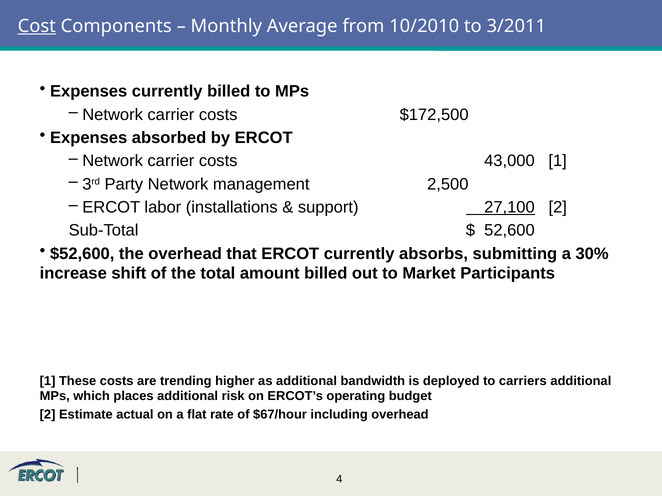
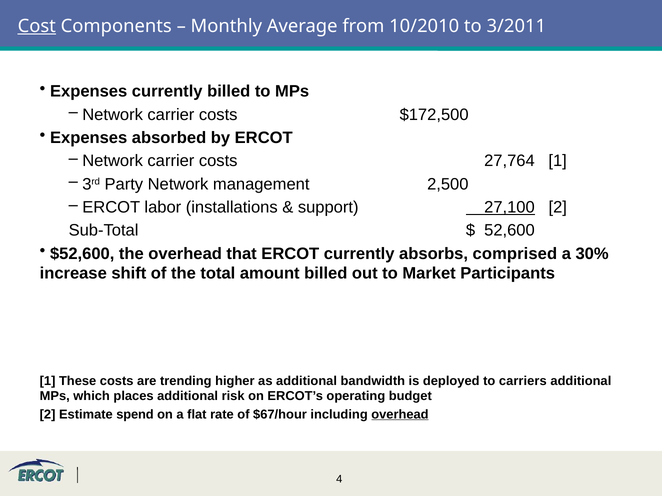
43,000: 43,000 -> 27,764
submitting: submitting -> comprised
actual: actual -> spend
overhead at (400, 415) underline: none -> present
